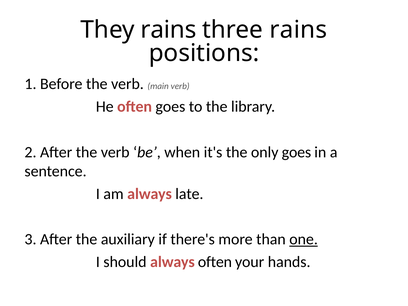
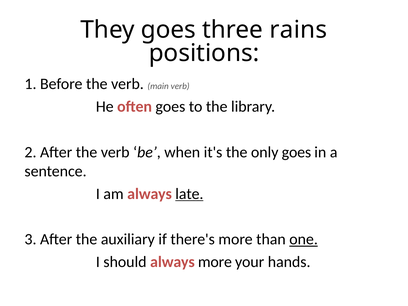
They rains: rains -> goes
late underline: none -> present
always often: often -> more
